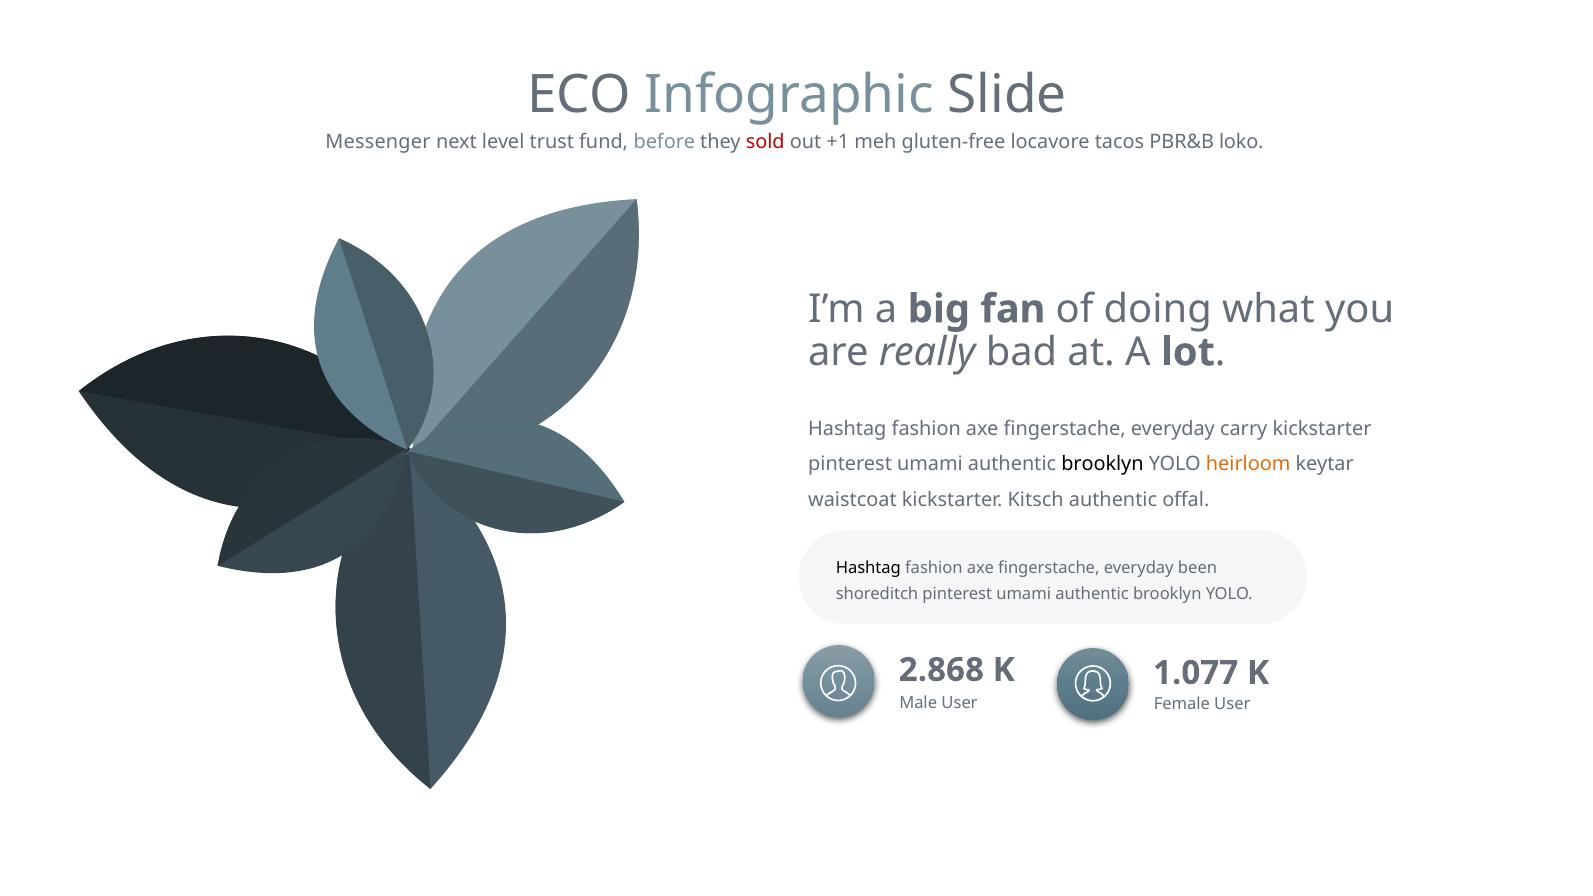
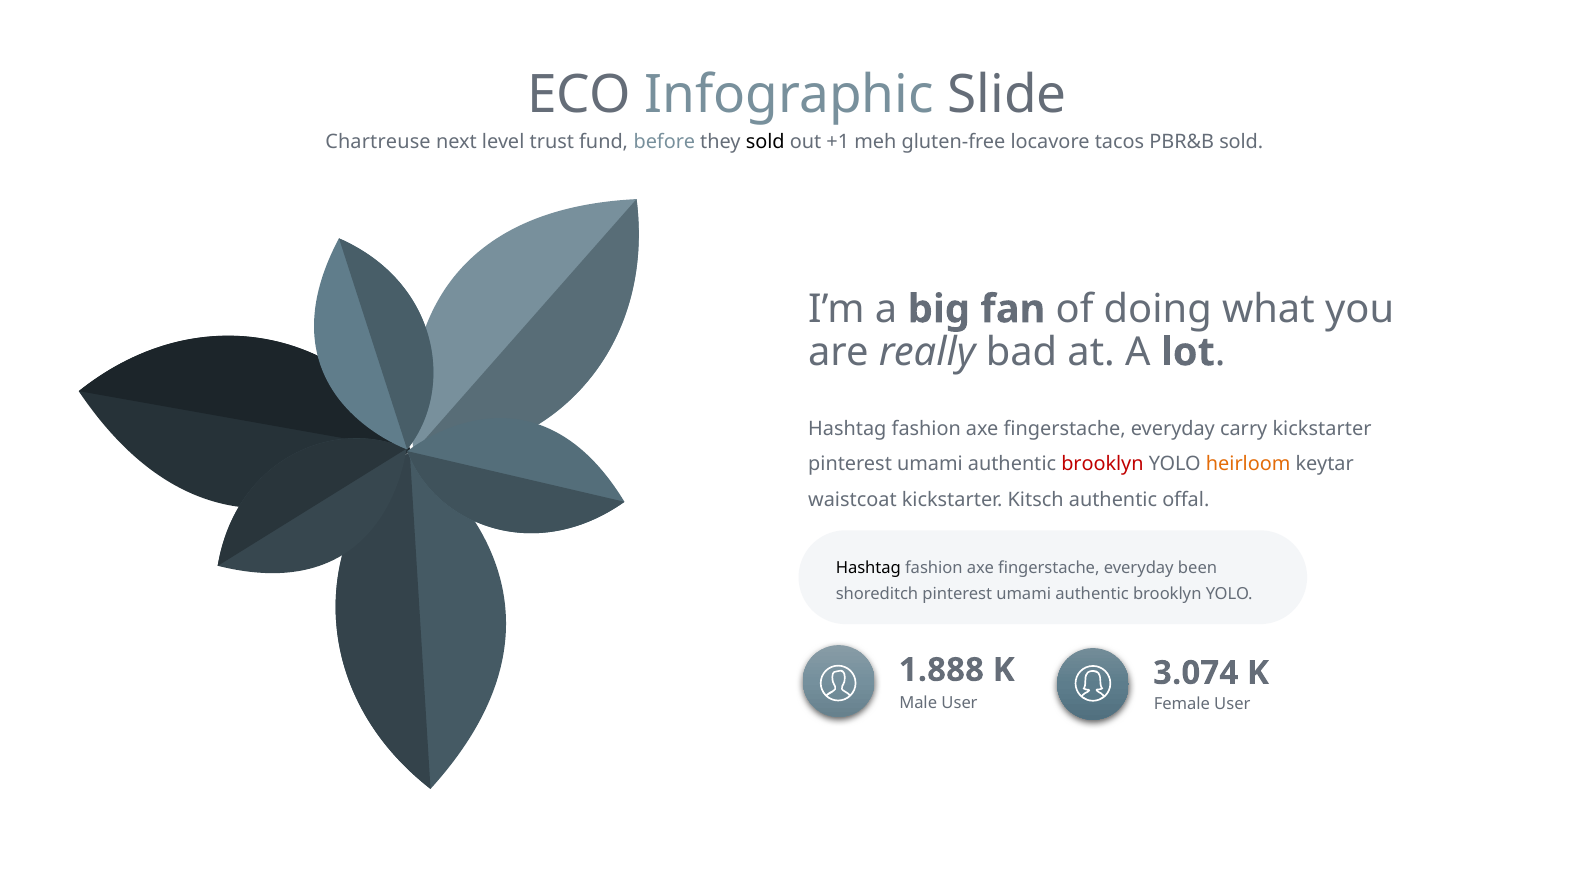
Messenger: Messenger -> Chartreuse
sold at (765, 142) colour: red -> black
PBR&B loko: loko -> sold
brooklyn at (1102, 464) colour: black -> red
2.868: 2.868 -> 1.888
1.077: 1.077 -> 3.074
